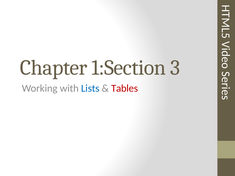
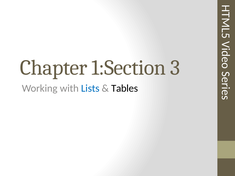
Tables colour: red -> black
